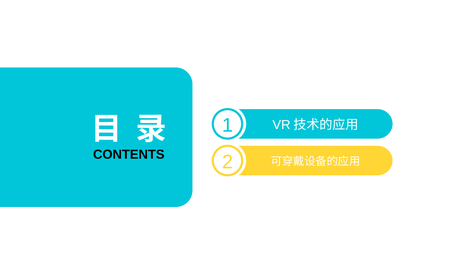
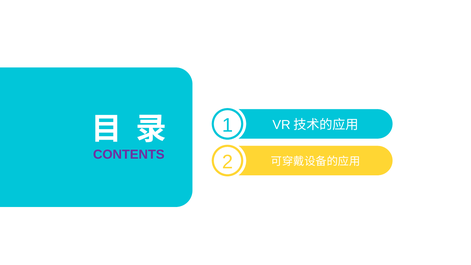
CONTENTS colour: black -> purple
